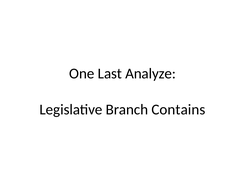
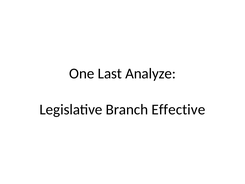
Contains: Contains -> Effective
